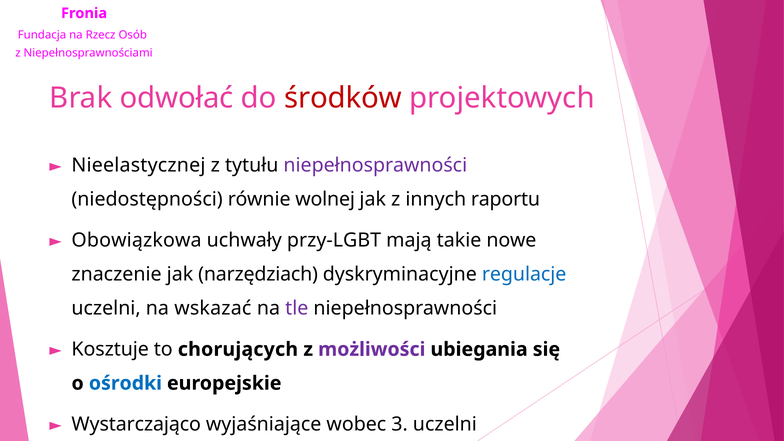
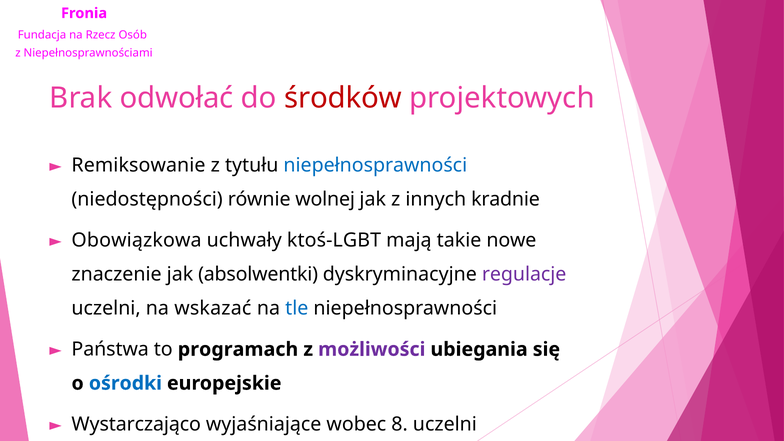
Nieelastycznej: Nieelastycznej -> Remiksowanie
niepełnosprawności at (375, 165) colour: purple -> blue
raportu: raportu -> kradnie
przy-LGBT: przy-LGBT -> ktoś-LGBT
narzędziach: narzędziach -> absolwentki
regulacje colour: blue -> purple
tle colour: purple -> blue
Kosztuje: Kosztuje -> Państwa
chorujących: chorujących -> programach
3: 3 -> 8
